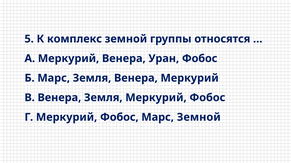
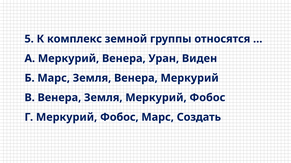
Уран Фобос: Фобос -> Виден
Марс Земной: Земной -> Создать
